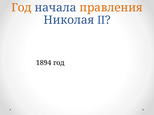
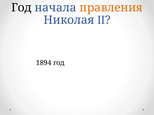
Год at (21, 8) colour: orange -> black
